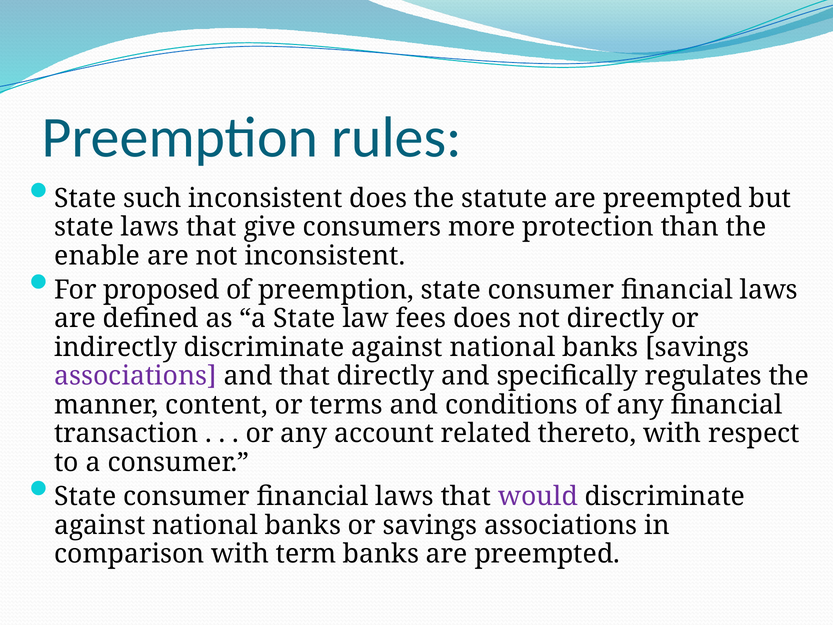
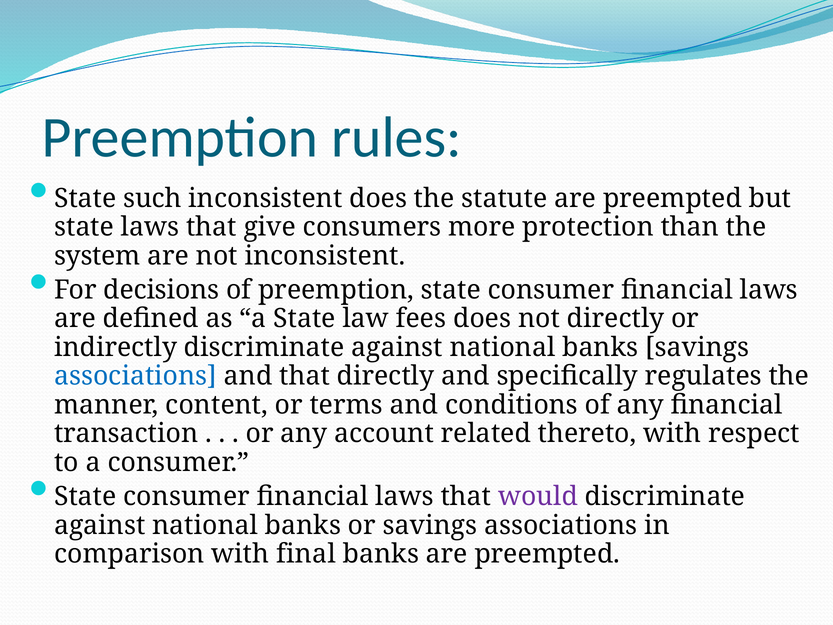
enable: enable -> system
proposed: proposed -> decisions
associations at (136, 376) colour: purple -> blue
term: term -> final
